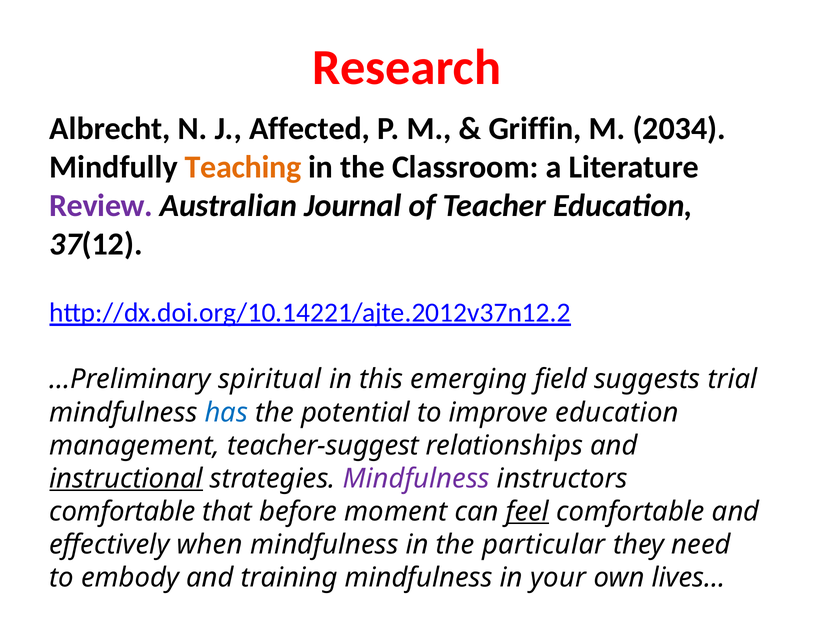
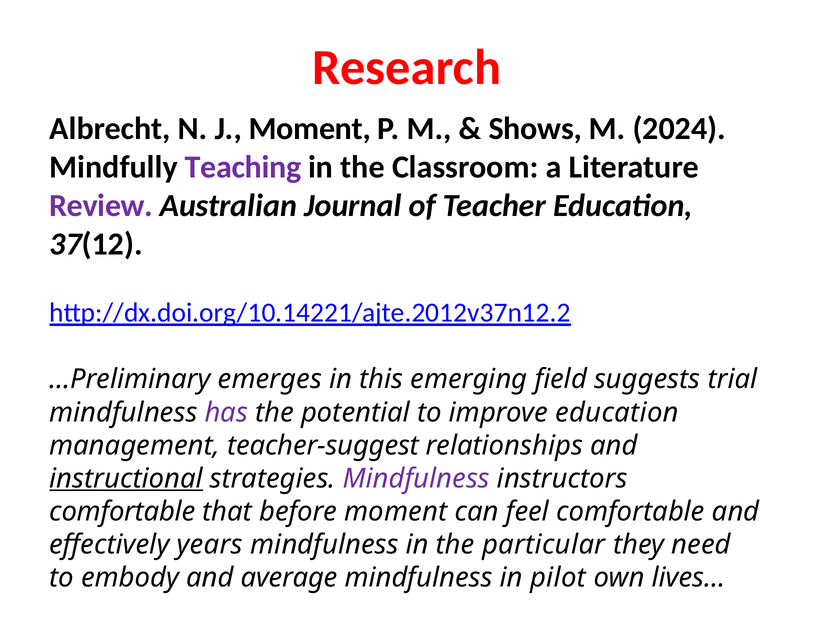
J Affected: Affected -> Moment
Griffin: Griffin -> Shows
2034: 2034 -> 2024
Teaching colour: orange -> purple
spiritual: spiritual -> emerges
has colour: blue -> purple
feel underline: present -> none
when: when -> years
training: training -> average
your: your -> pilot
